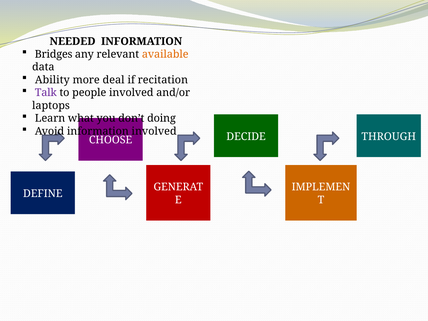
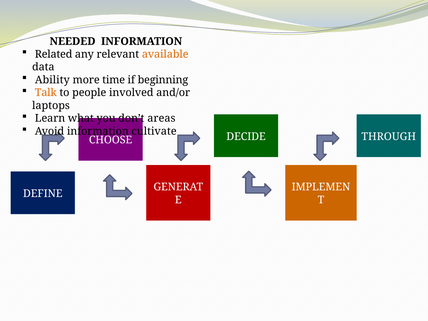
Bridges: Bridges -> Related
deal: deal -> time
recitation: recitation -> beginning
Talk colour: purple -> orange
doing: doing -> areas
information involved: involved -> cultivate
